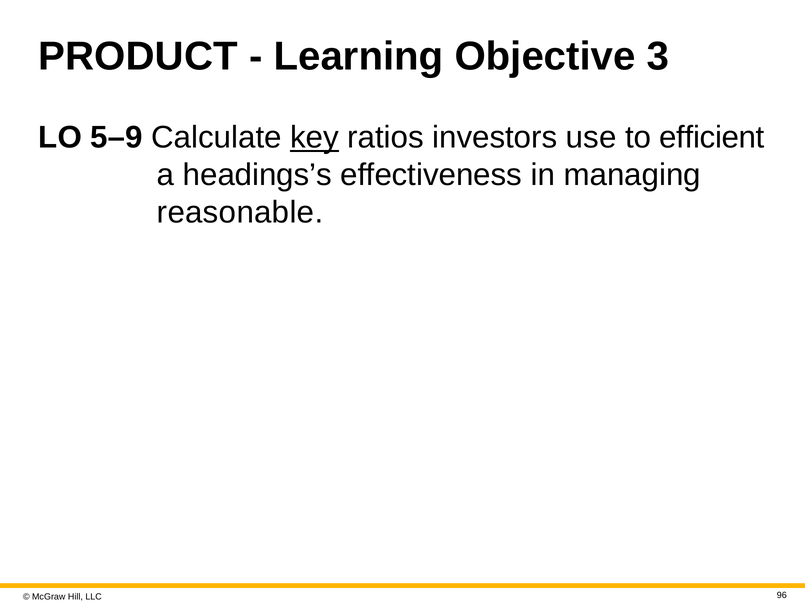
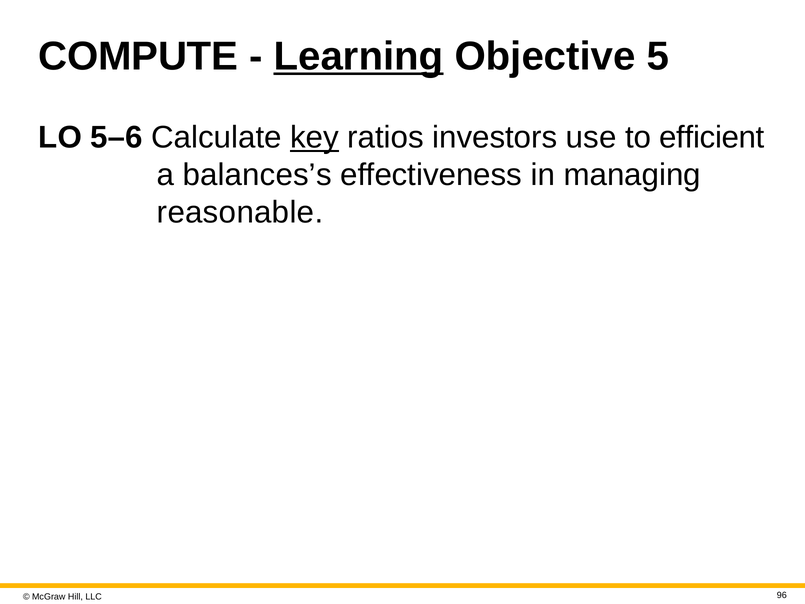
PRODUCT: PRODUCT -> COMPUTE
Learning underline: none -> present
3: 3 -> 5
5–9: 5–9 -> 5–6
headings’s: headings’s -> balances’s
